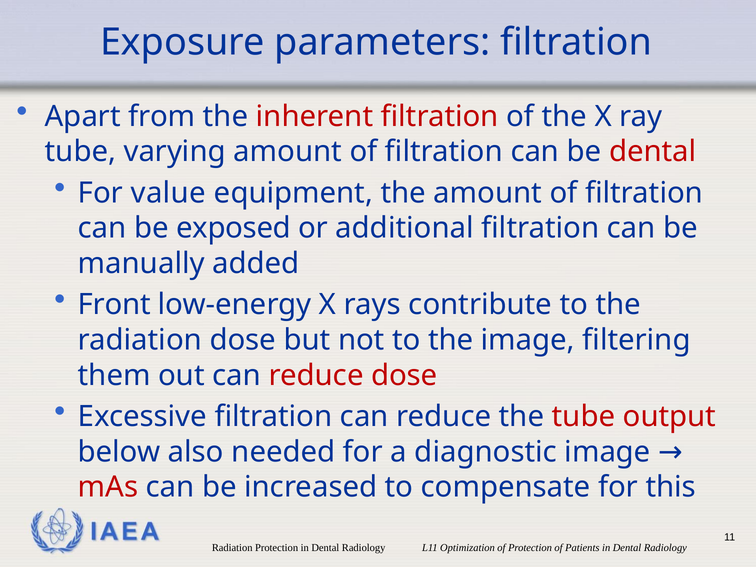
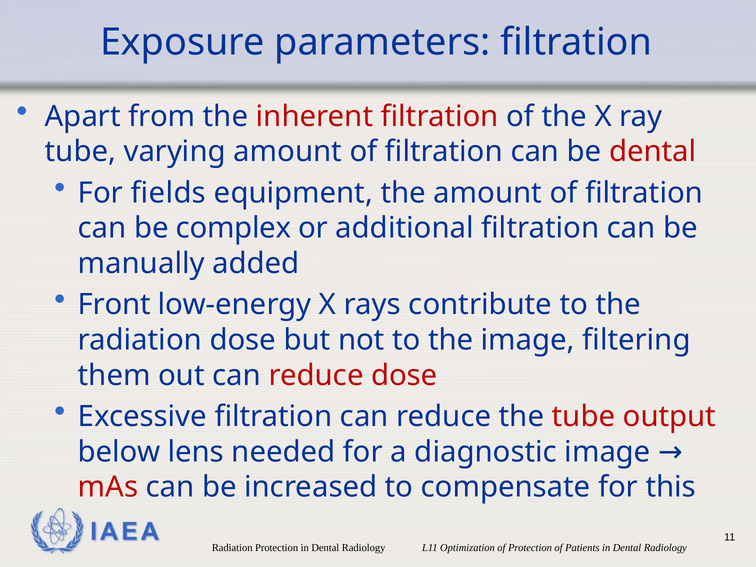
value: value -> fields
exposed: exposed -> complex
also: also -> lens
